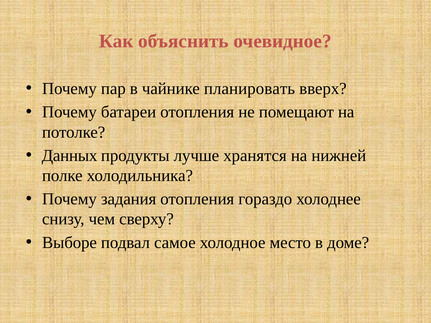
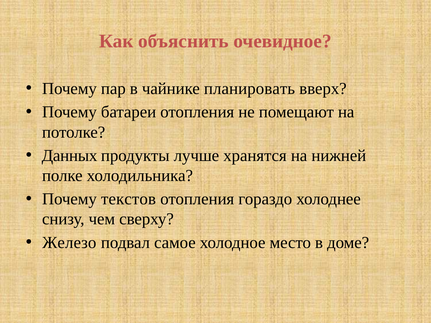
задания: задания -> текстов
Выборе: Выборе -> Железо
